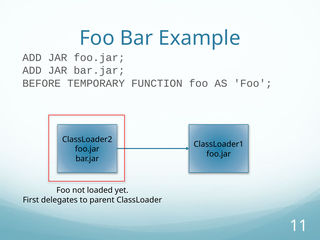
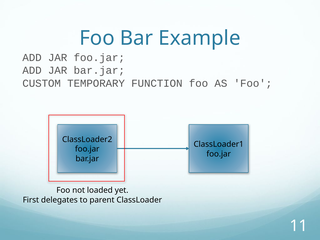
BEFORE: BEFORE -> CUSTOM
